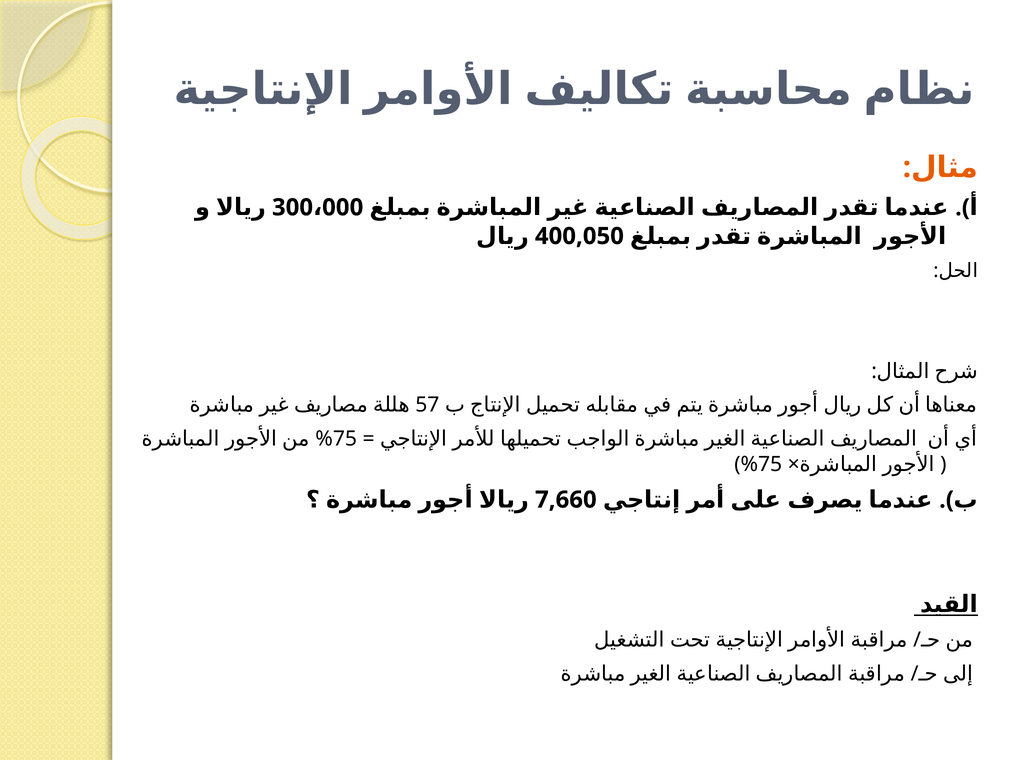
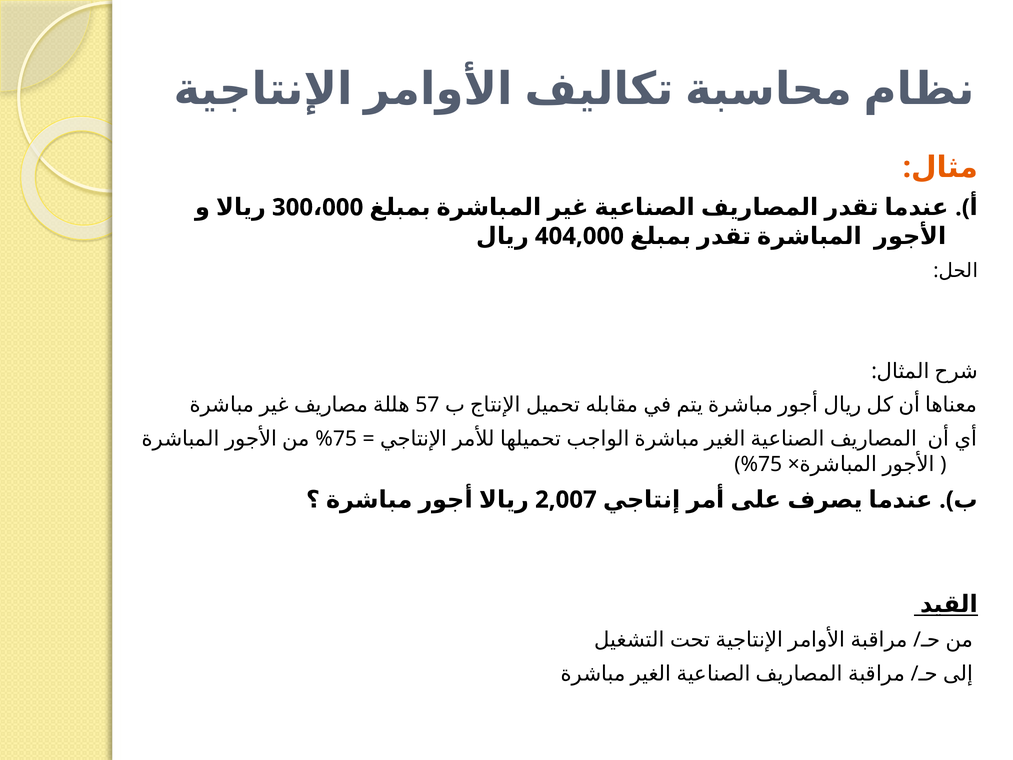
400,050: 400,050 -> 404,000
7,660: 7,660 -> 2,007
